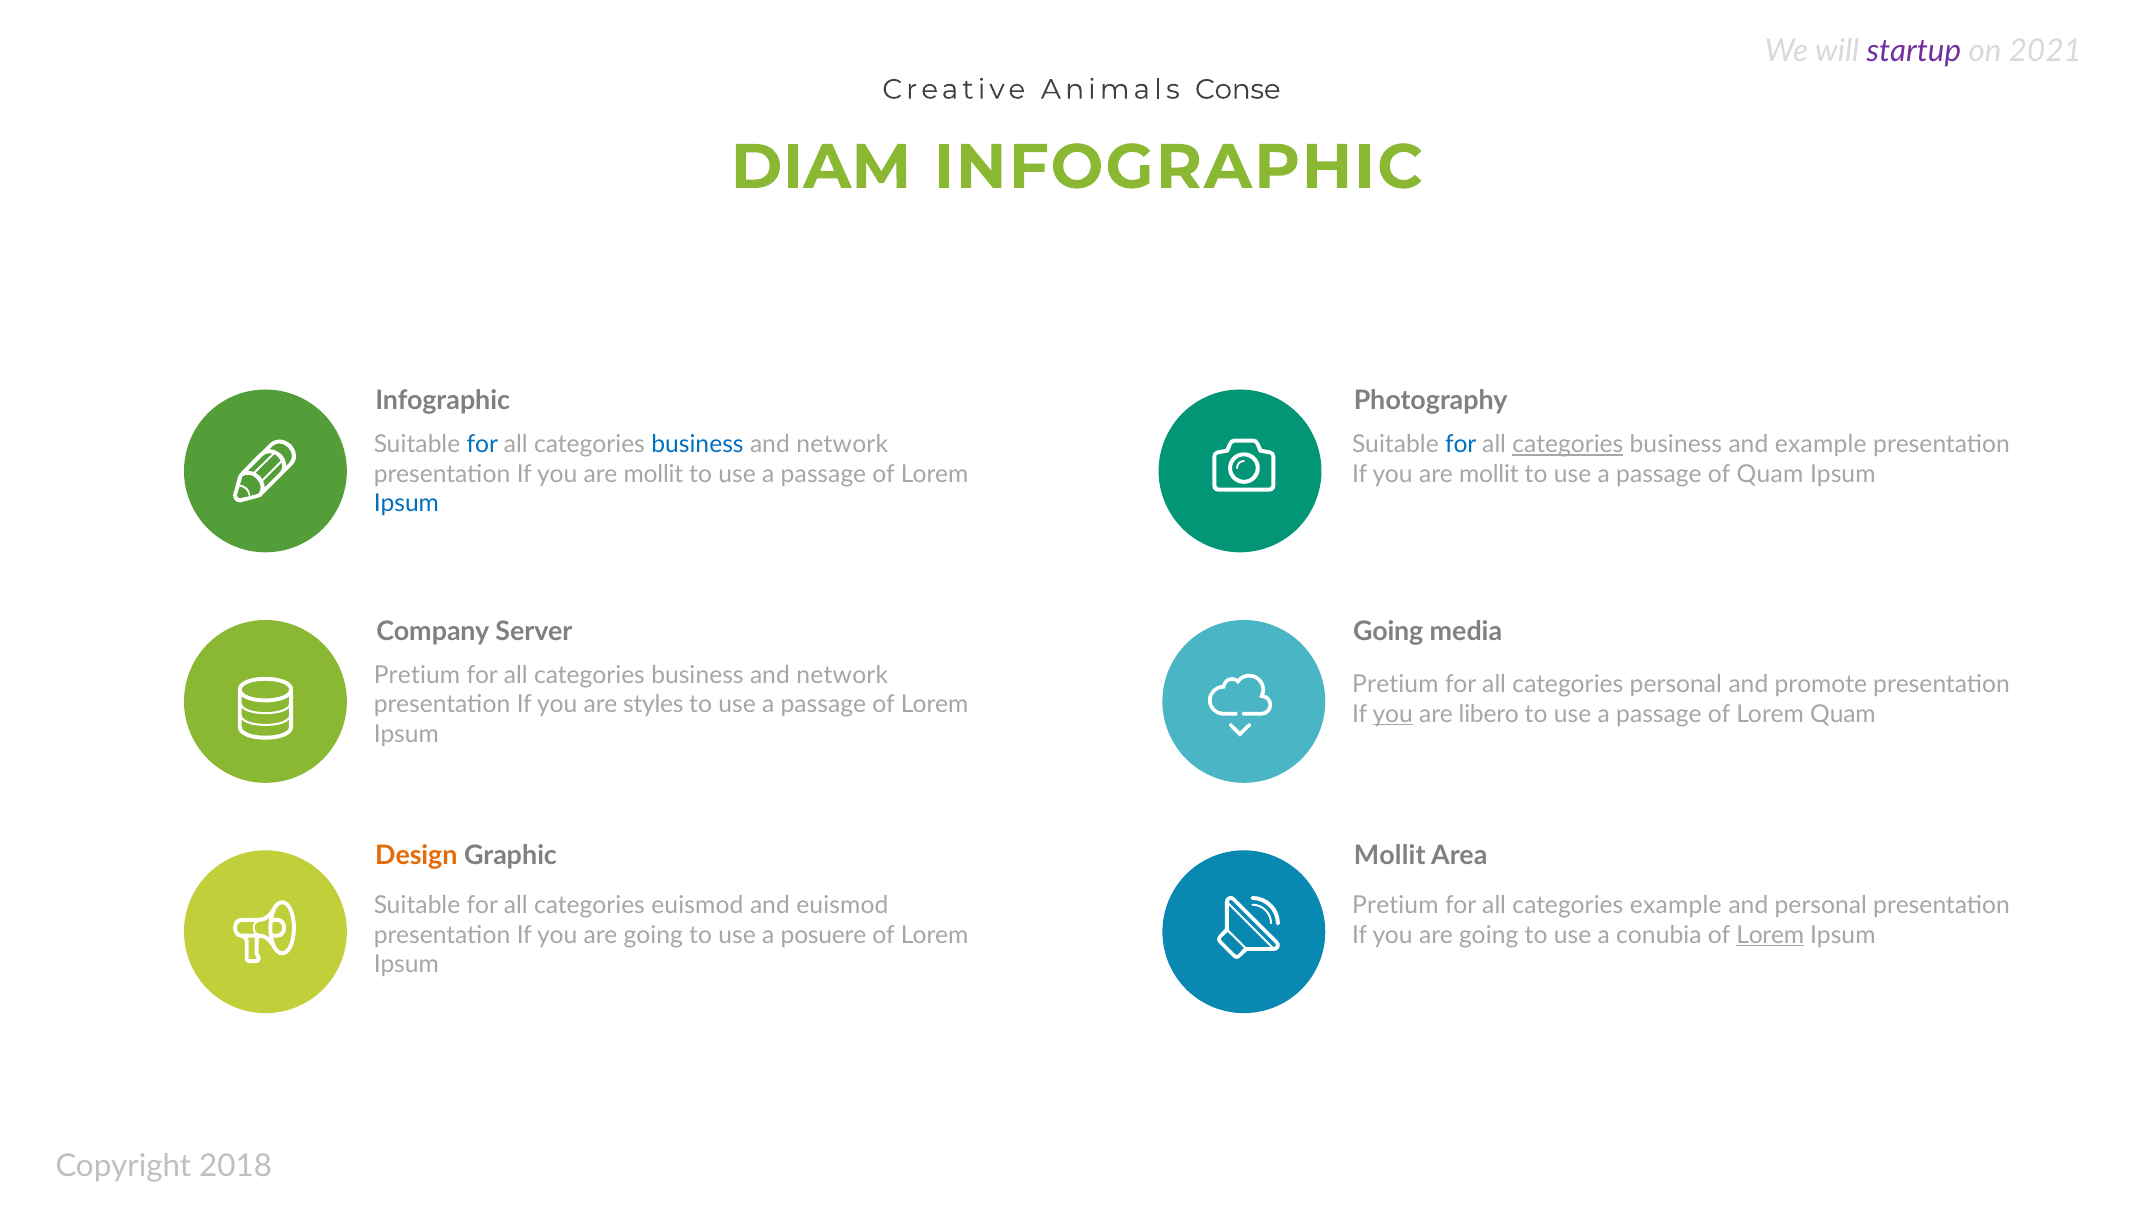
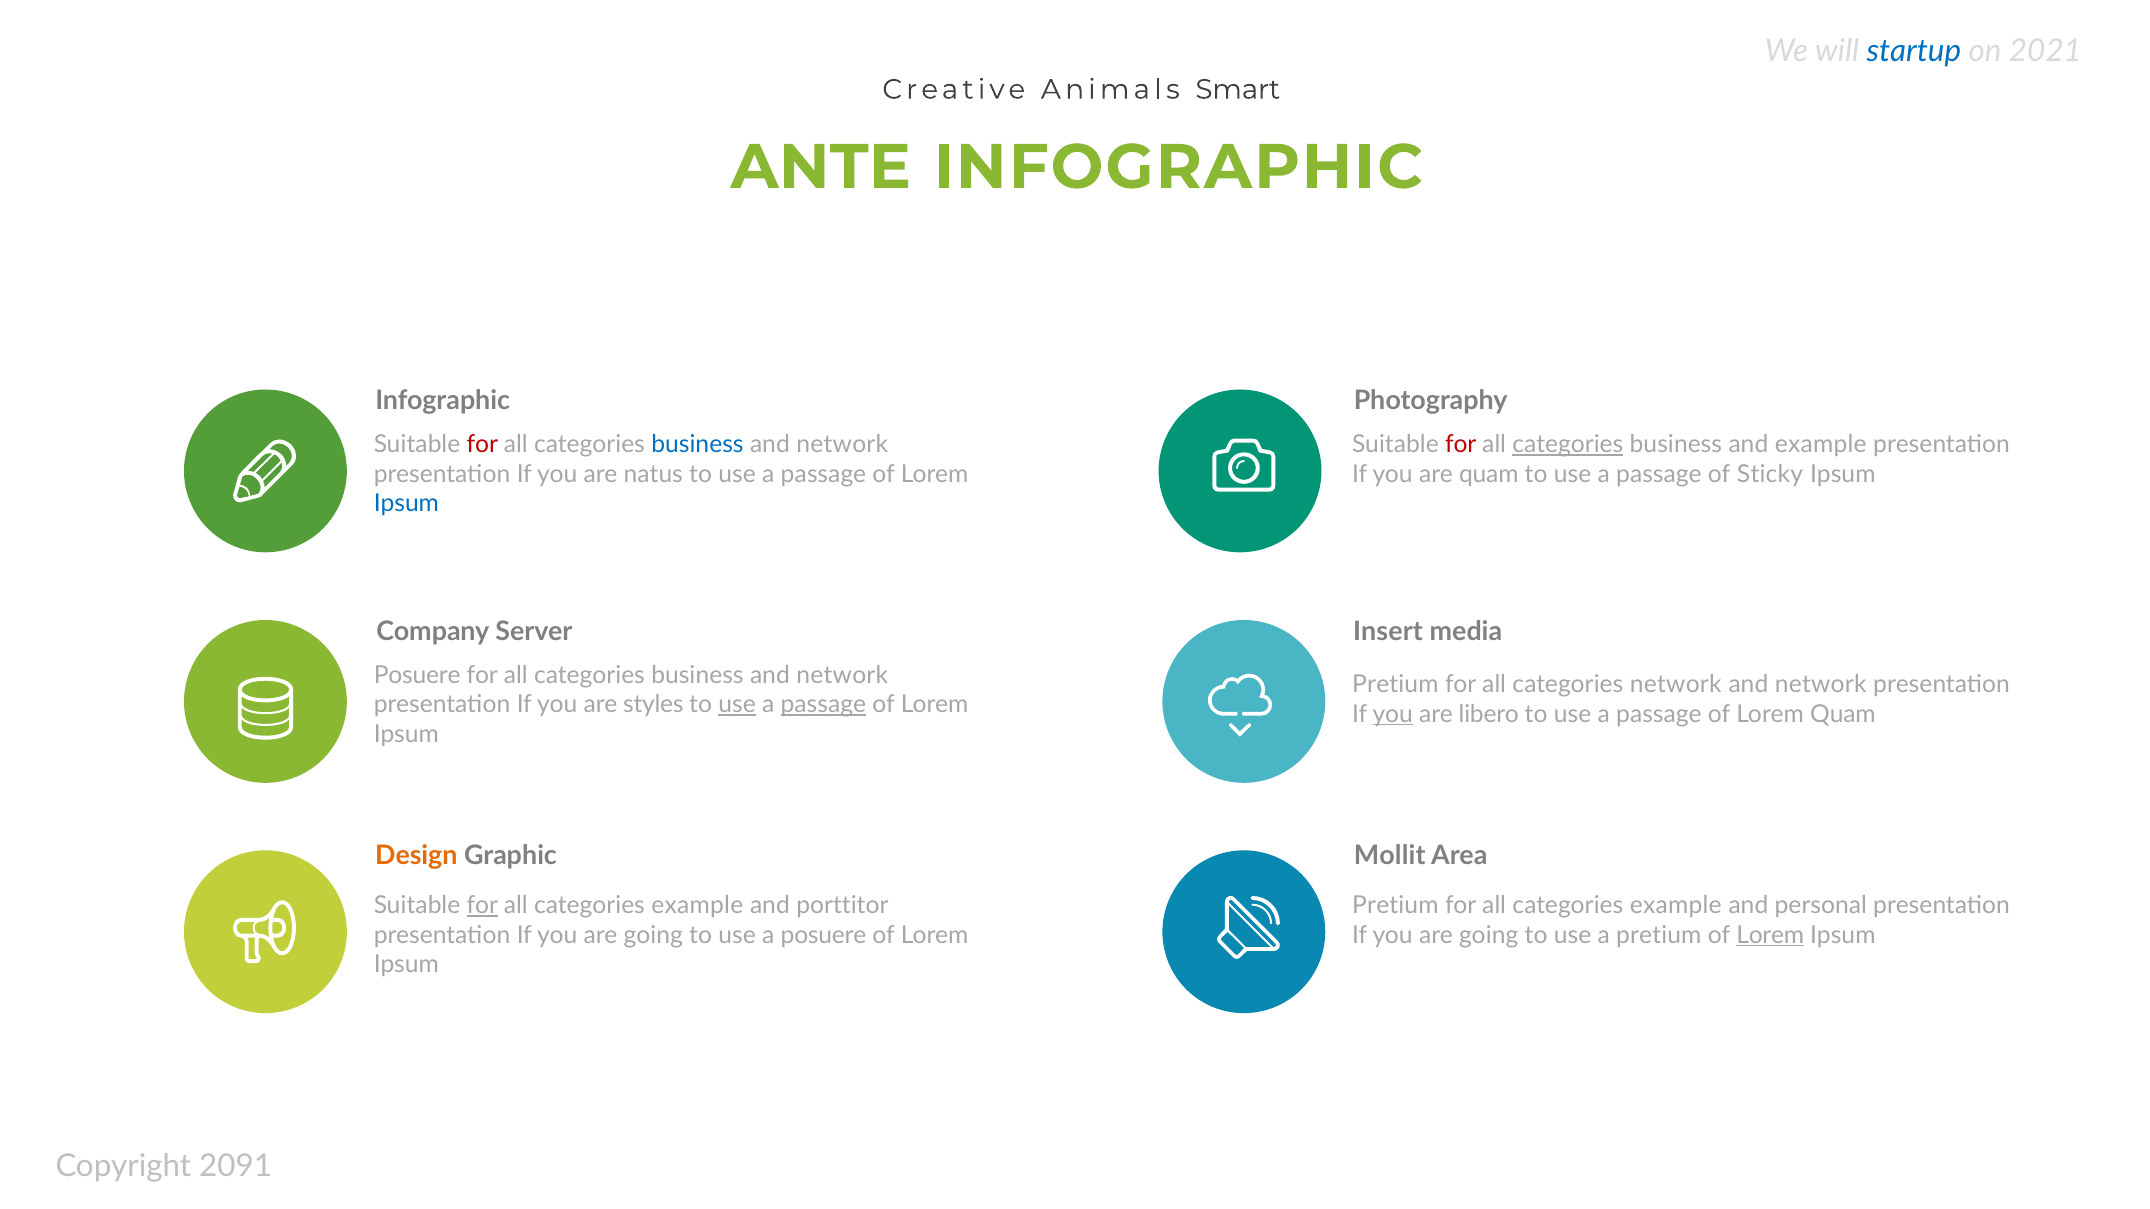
startup colour: purple -> blue
Conse: Conse -> Smart
DIAM: DIAM -> ANTE
for at (482, 445) colour: blue -> red
for at (1461, 445) colour: blue -> red
mollit at (653, 474): mollit -> natus
mollit at (1489, 474): mollit -> quam
of Quam: Quam -> Sticky
Going at (1388, 632): Going -> Insert
Pretium at (417, 675): Pretium -> Posuere
categories personal: personal -> network
promote at (1821, 685): promote -> network
use at (737, 705) underline: none -> present
passage at (823, 705) underline: none -> present
for at (482, 906) underline: none -> present
euismod at (697, 906): euismod -> example
and euismod: euismod -> porttitor
a conubia: conubia -> pretium
2018: 2018 -> 2091
